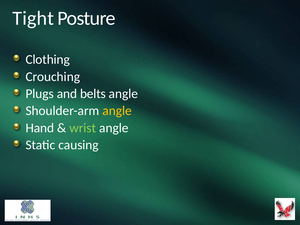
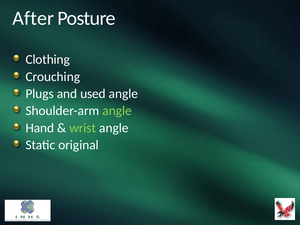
Tight: Tight -> After
belts: belts -> used
angle at (117, 111) colour: yellow -> light green
causing: causing -> original
